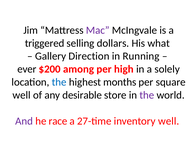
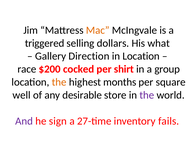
Mac colour: purple -> orange
in Running: Running -> Location
ever: ever -> race
among: among -> cocked
high: high -> shirt
solely: solely -> group
the at (59, 82) colour: blue -> orange
race: race -> sign
inventory well: well -> fails
